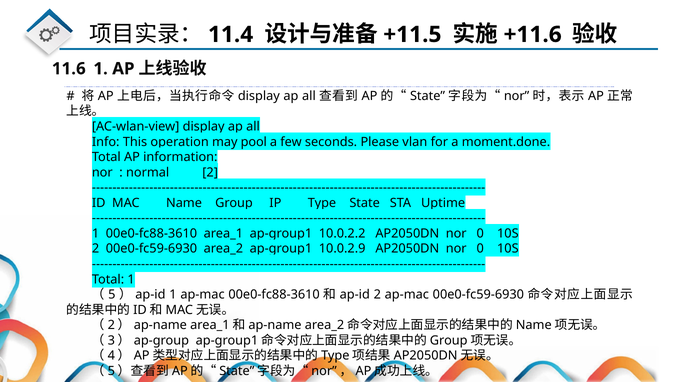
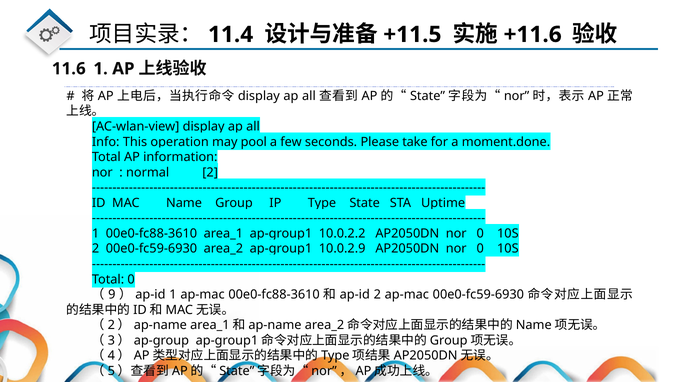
vlan: vlan -> take
Total 1: 1 -> 0
5: 5 -> 9
